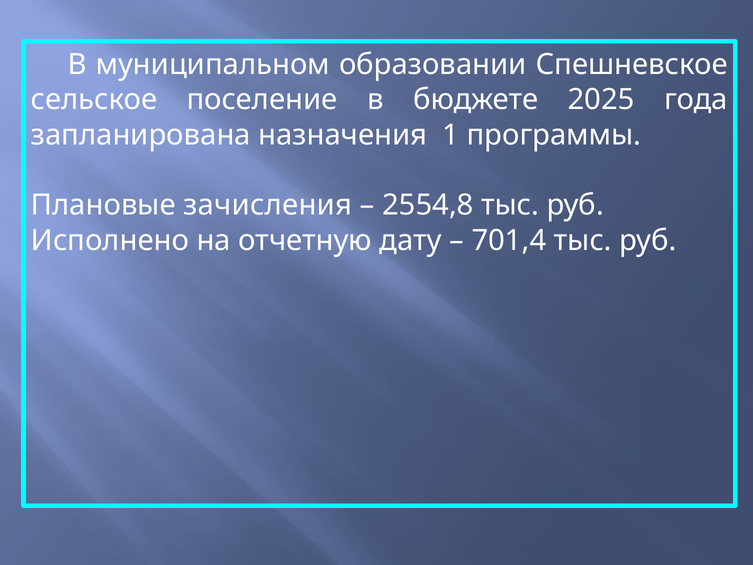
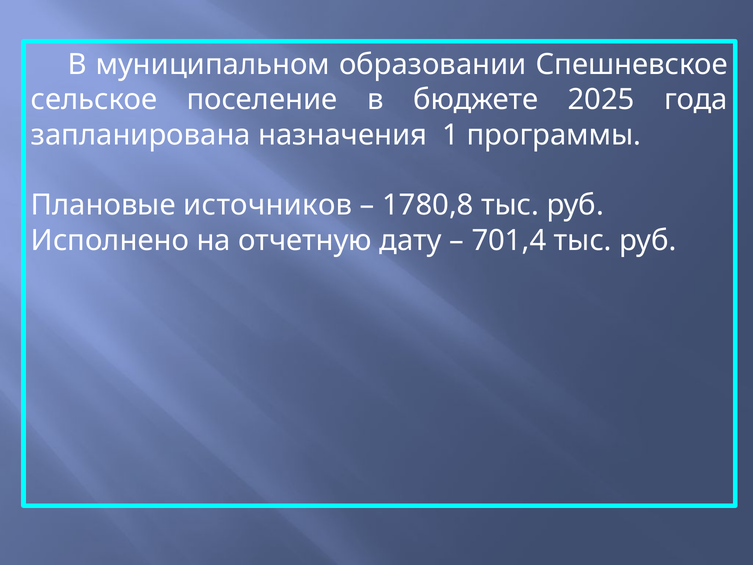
зачисления: зачисления -> источников
2554,8: 2554,8 -> 1780,8
